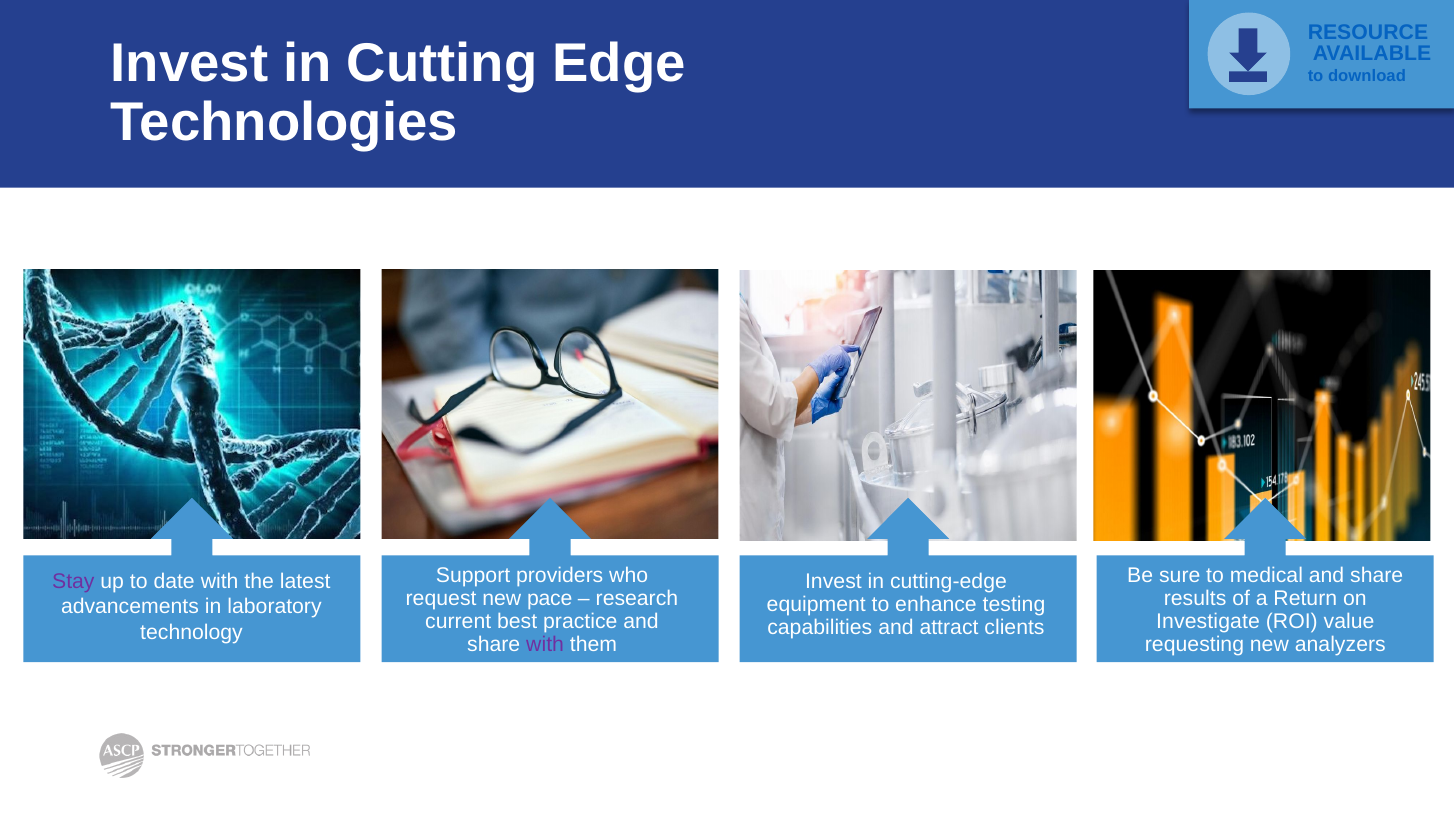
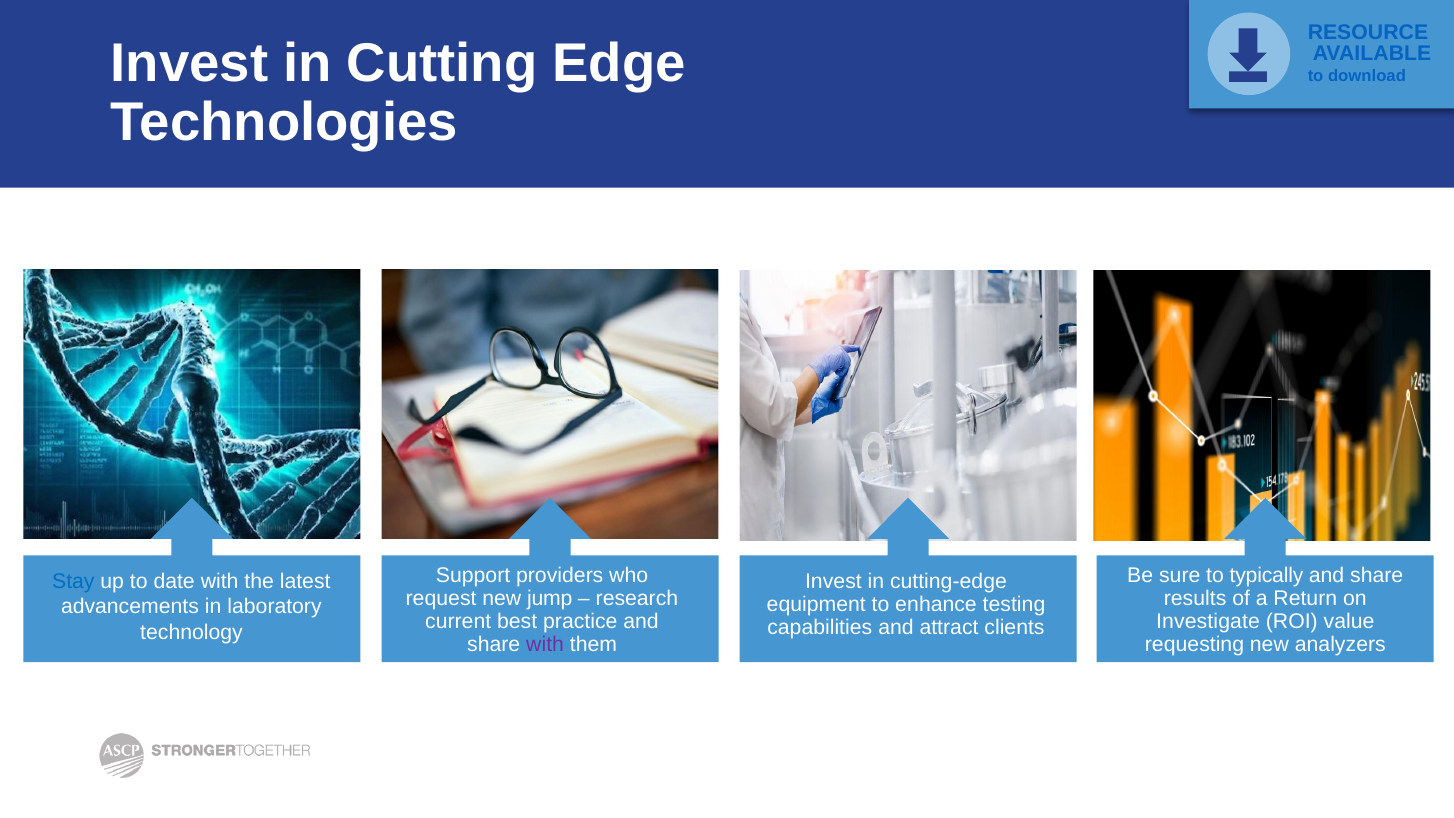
medical: medical -> typically
Stay colour: purple -> blue
pace: pace -> jump
